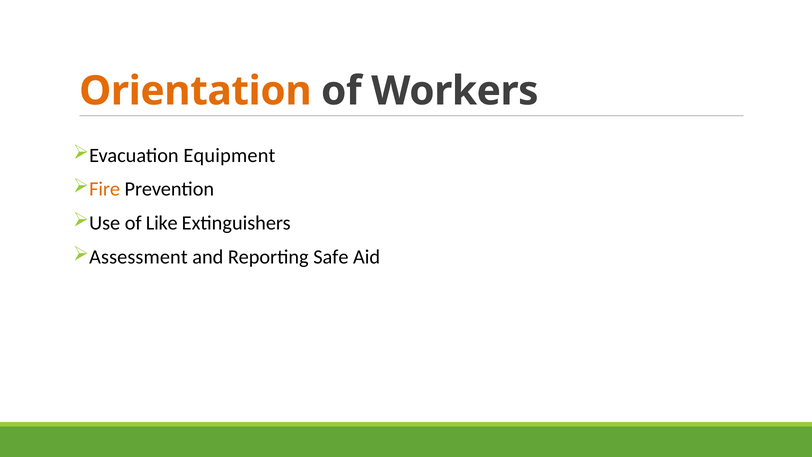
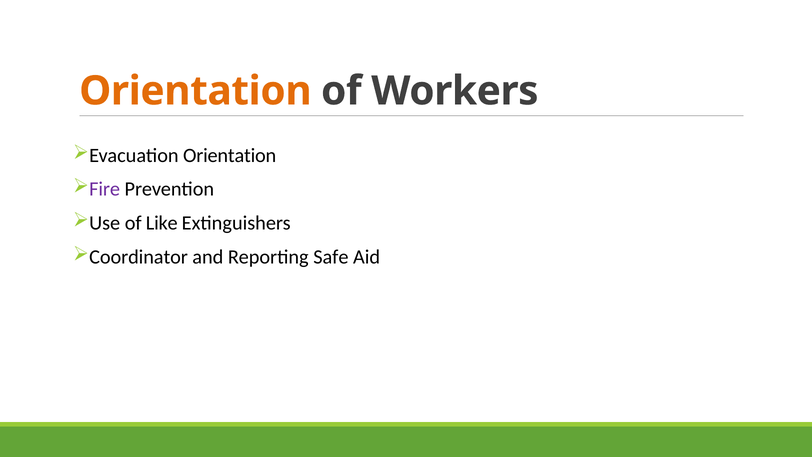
Evacuation Equipment: Equipment -> Orientation
Fire colour: orange -> purple
Assessment: Assessment -> Coordinator
